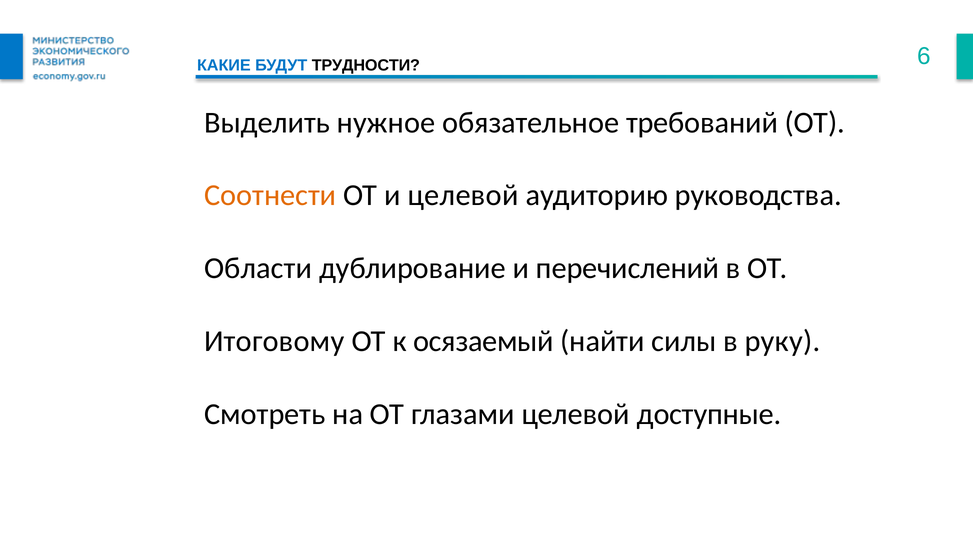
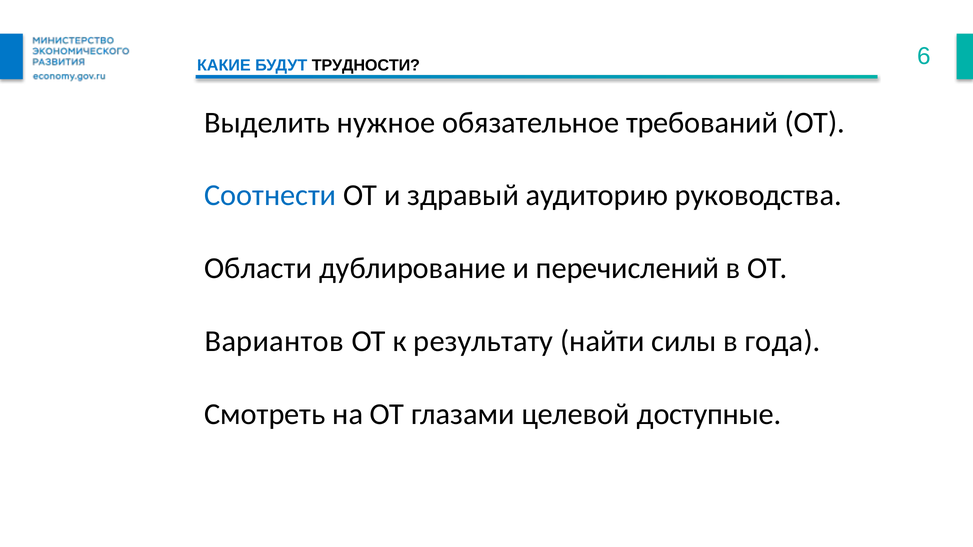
Соотнести colour: orange -> blue
и целевой: целевой -> здравый
Итоговому: Итоговому -> Вариантов
осязаемый: осязаемый -> результату
руку: руку -> года
